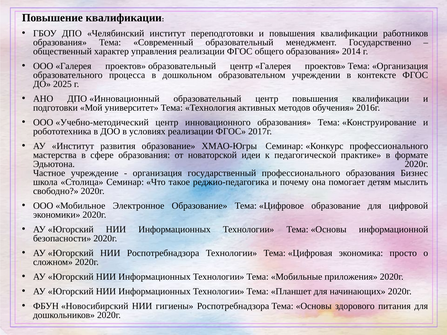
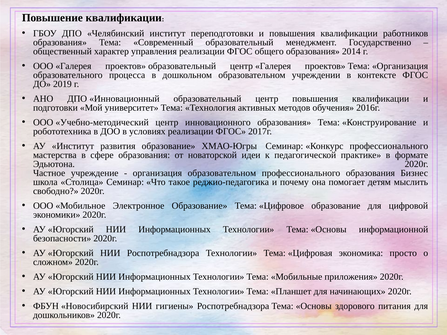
2025: 2025 -> 2019
организация государственный: государственный -> образовательном
